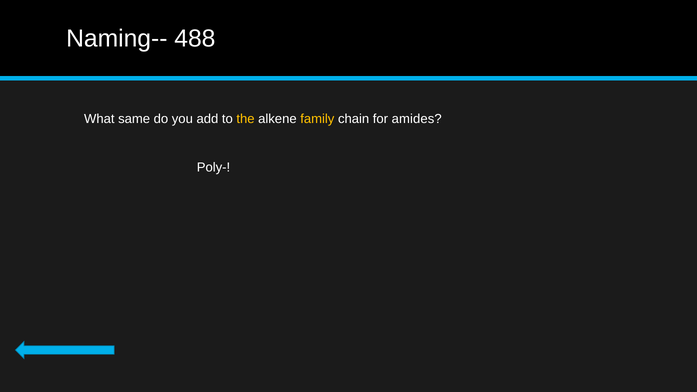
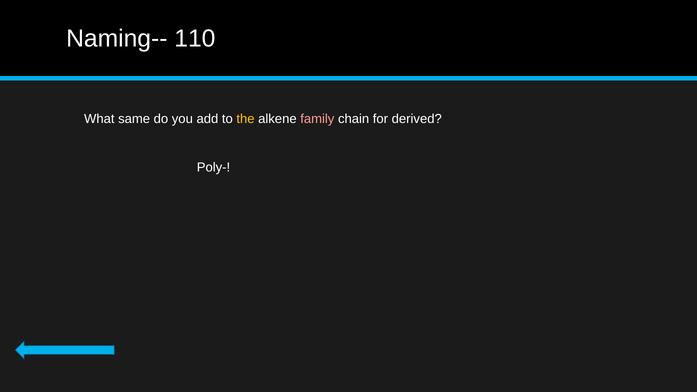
488: 488 -> 110
family colour: yellow -> pink
amides: amides -> derived
